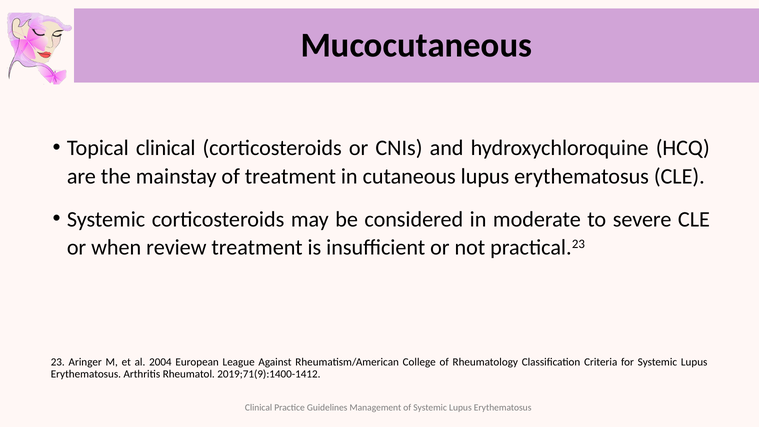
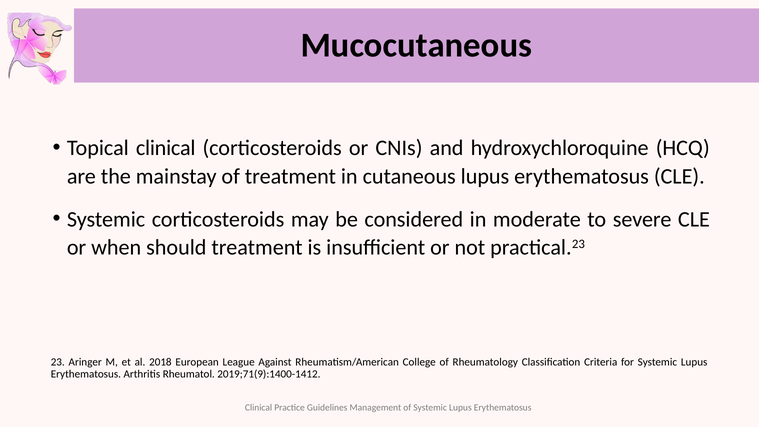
review: review -> should
2004: 2004 -> 2018
